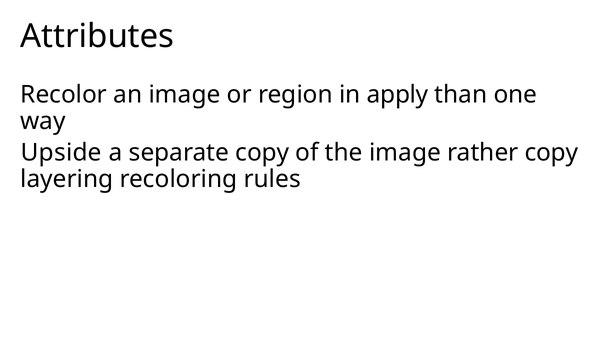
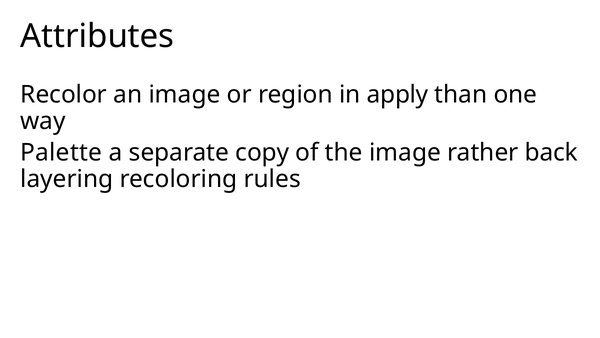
Upside: Upside -> Palette
rather copy: copy -> back
